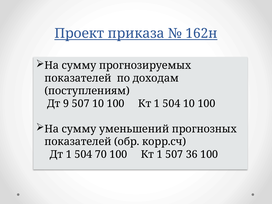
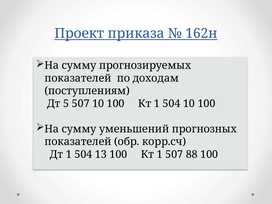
9: 9 -> 5
70: 70 -> 13
36: 36 -> 88
